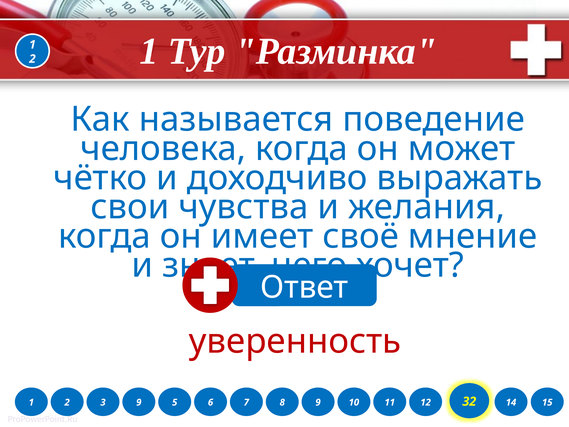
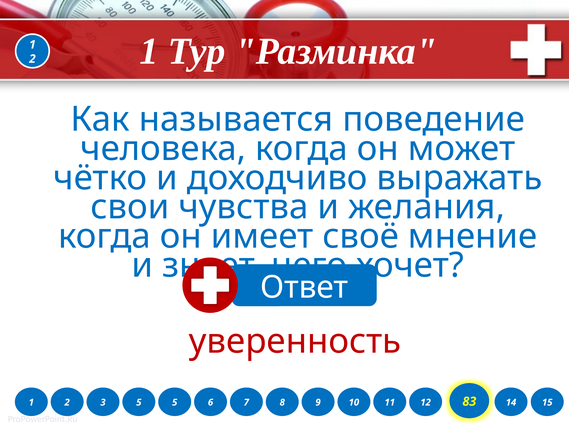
3 9: 9 -> 5
32: 32 -> 83
